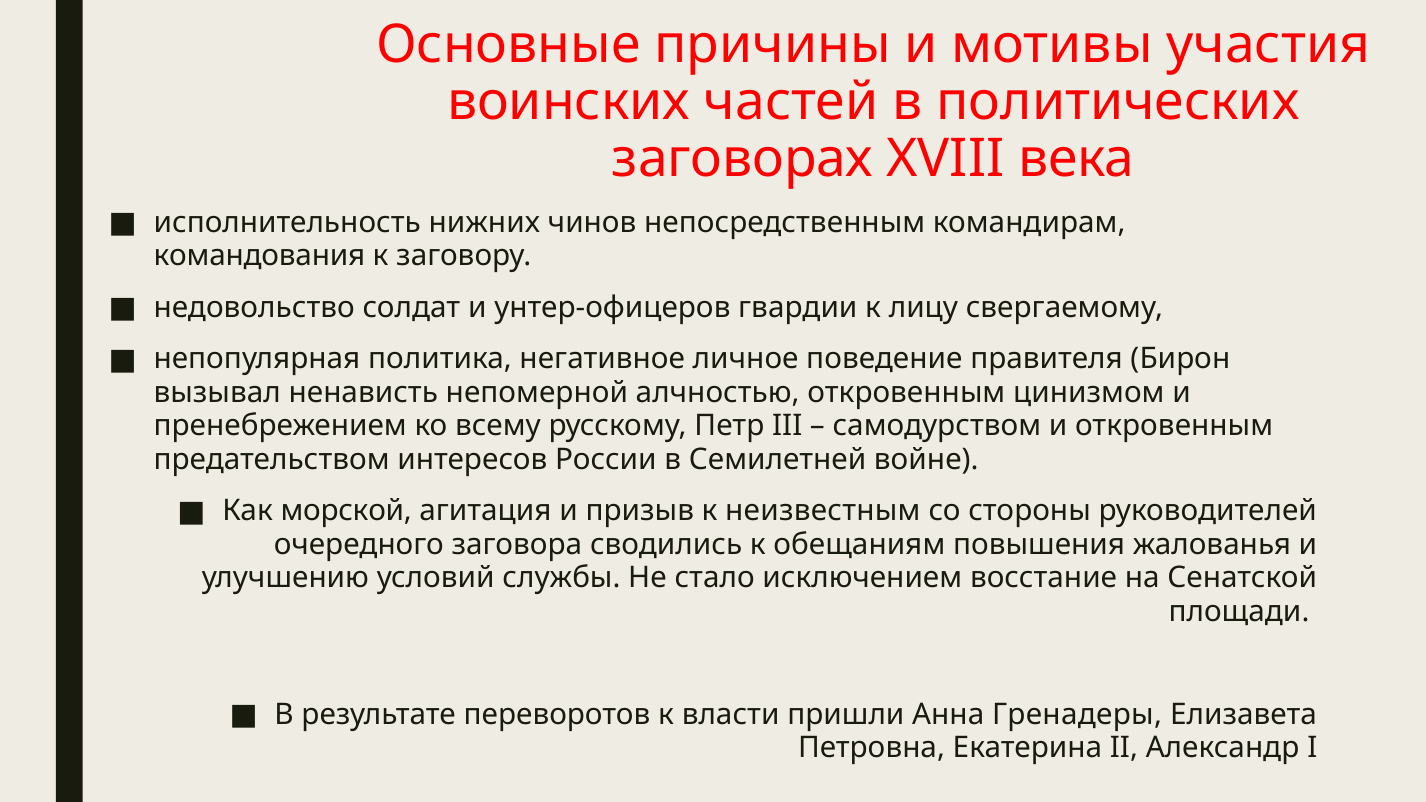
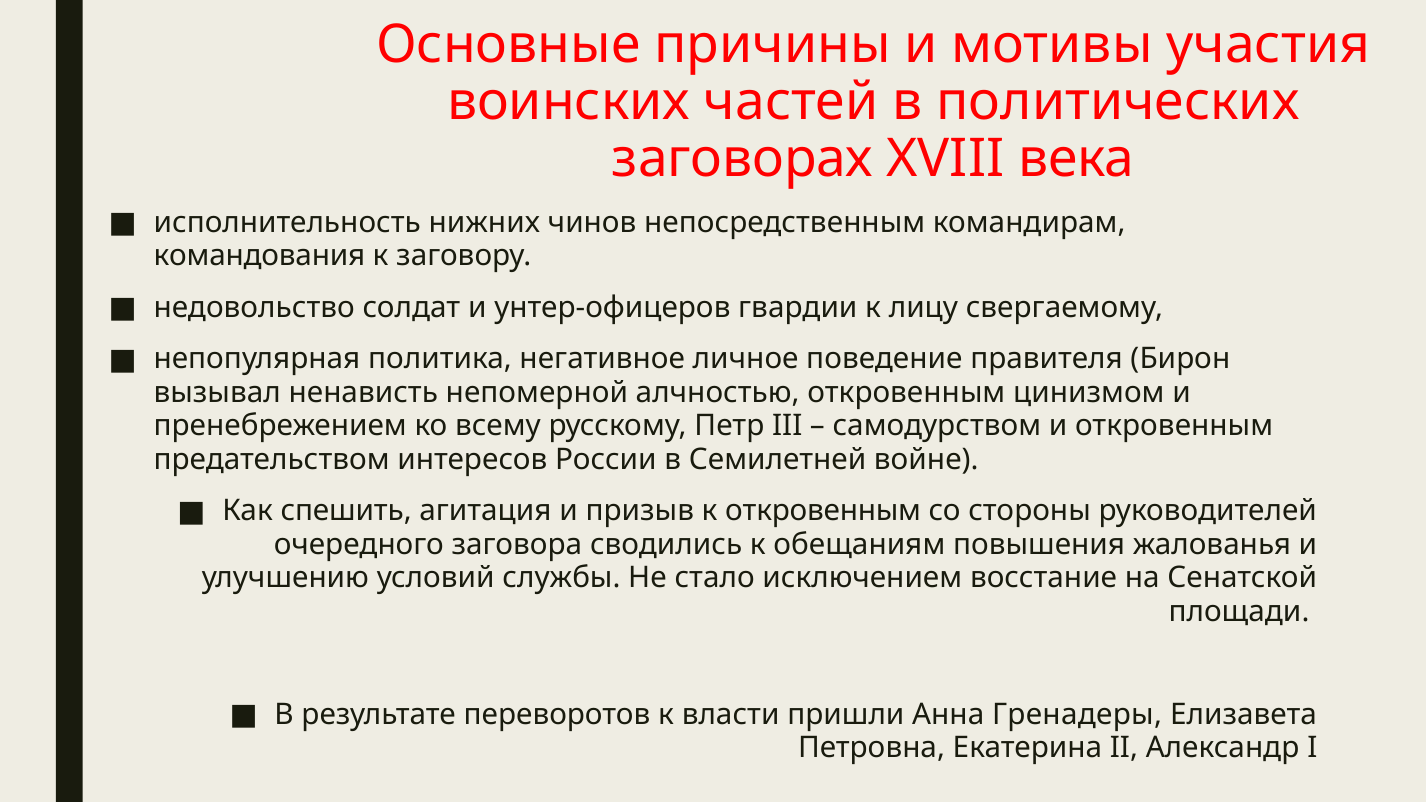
морской: морской -> спешить
к неизвестным: неизвестным -> откровенным
